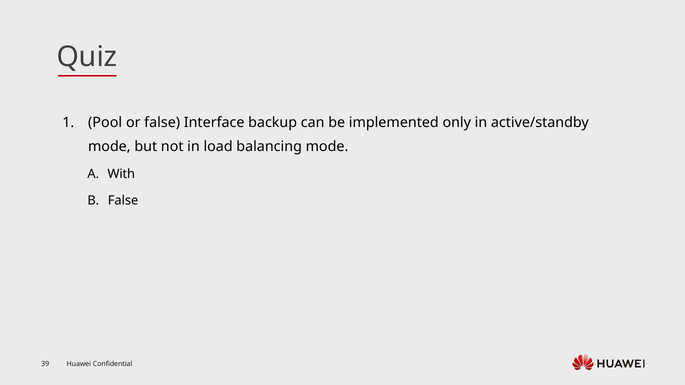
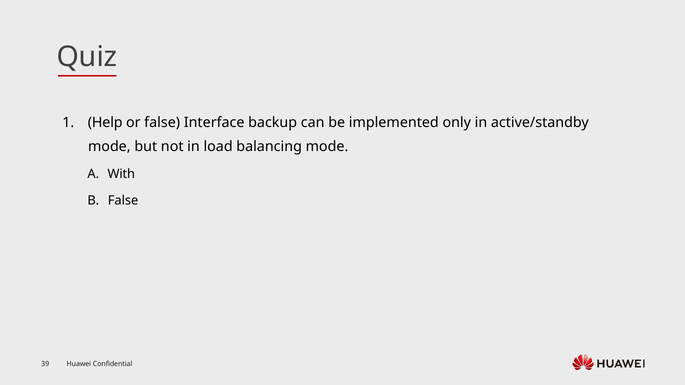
Pool: Pool -> Help
